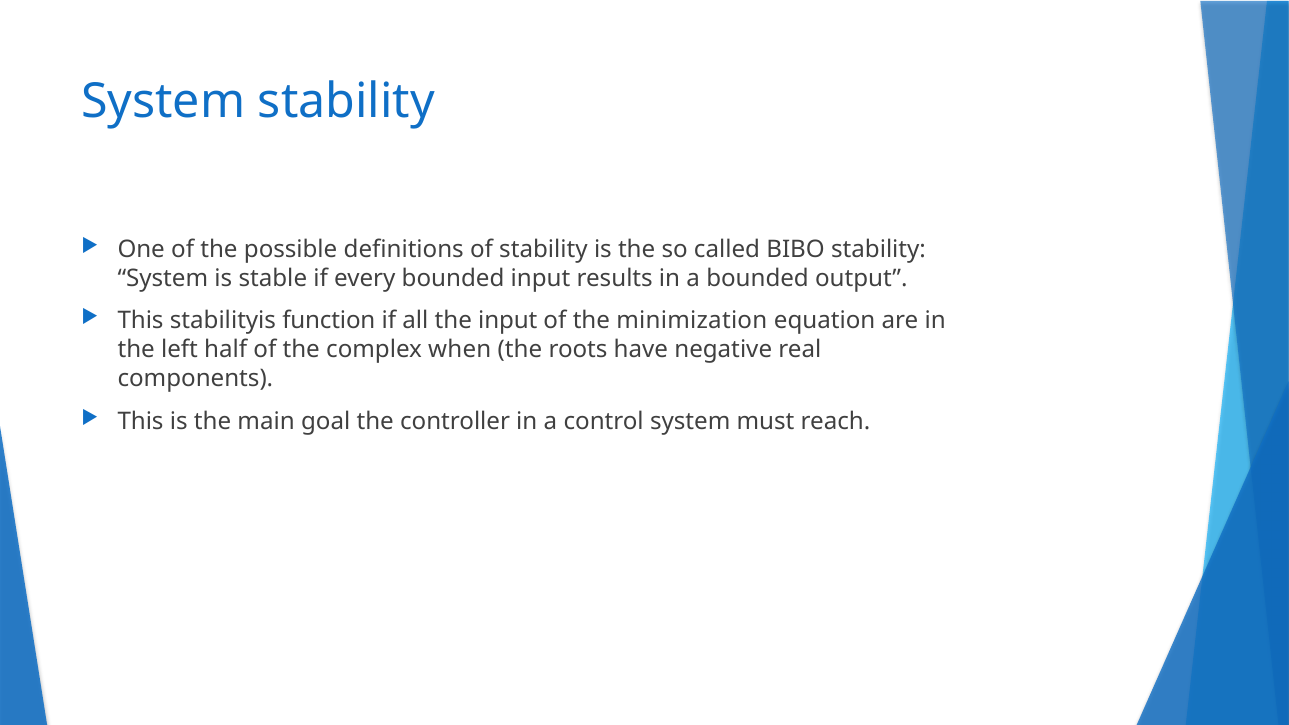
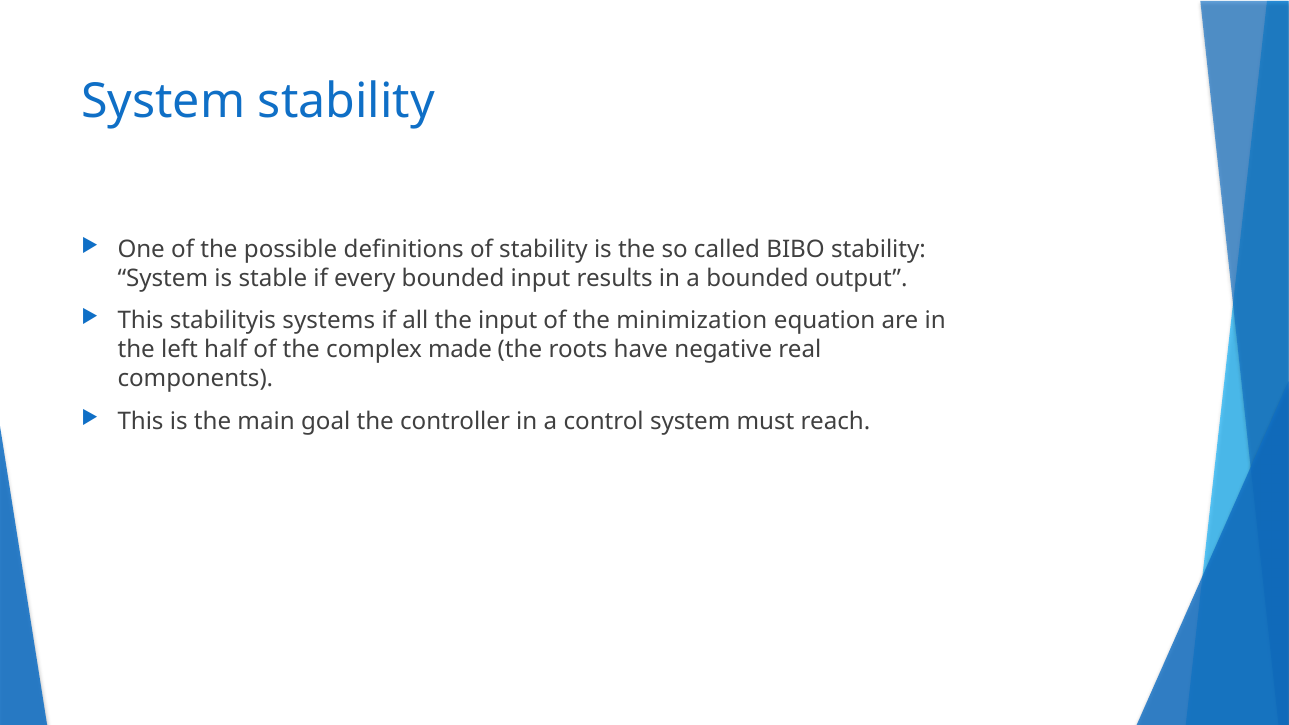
function: function -> systems
when: when -> made
